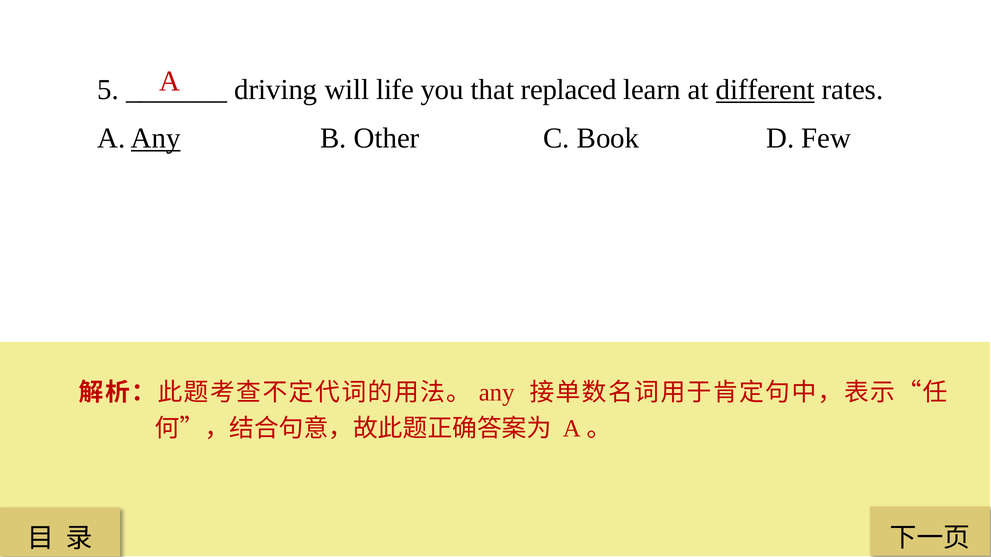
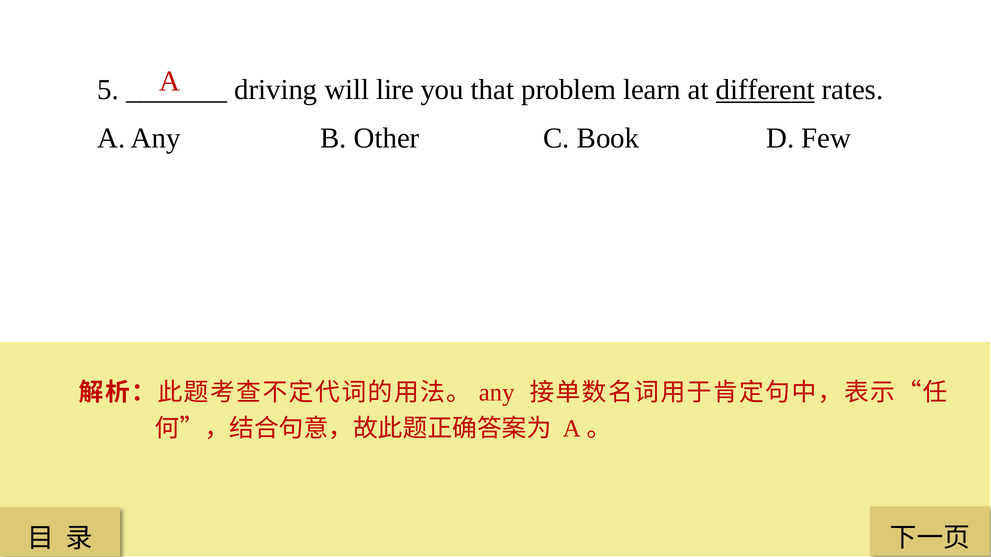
life: life -> lire
replaced: replaced -> problem
Any at (156, 138) underline: present -> none
